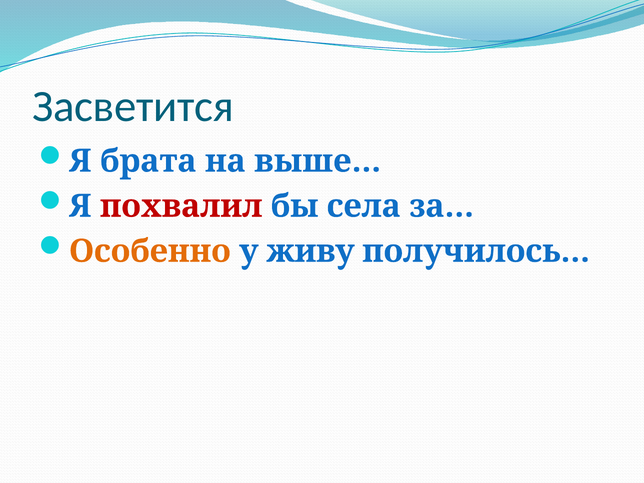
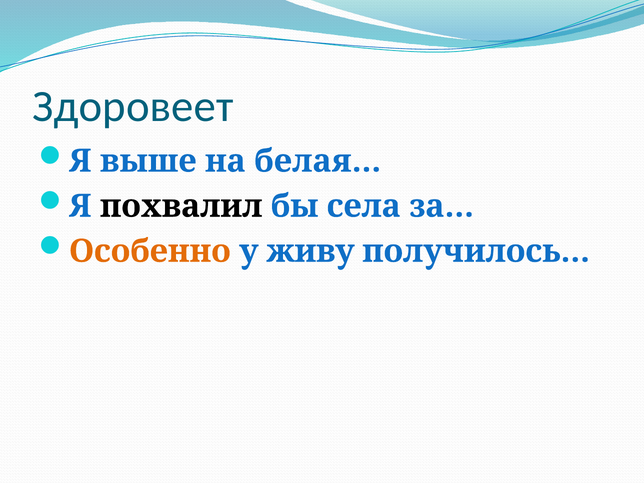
Засветится: Засветится -> Здоровеет
брата: брата -> выше
выше…: выше… -> белая…
похвалил colour: red -> black
